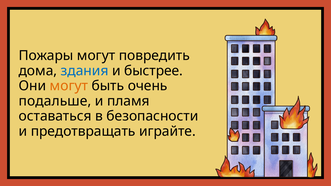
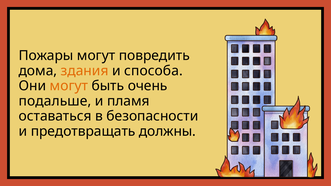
здания colour: blue -> orange
быстрее: быстрее -> способа
играйте: играйте -> должны
